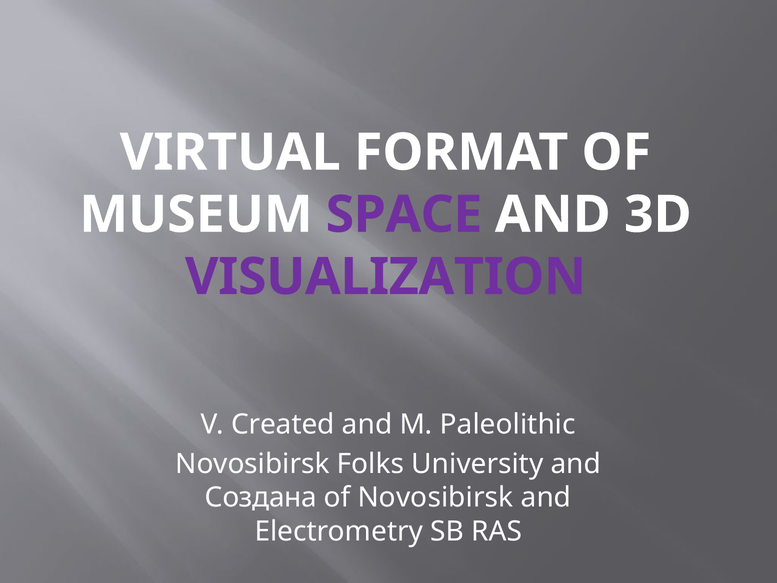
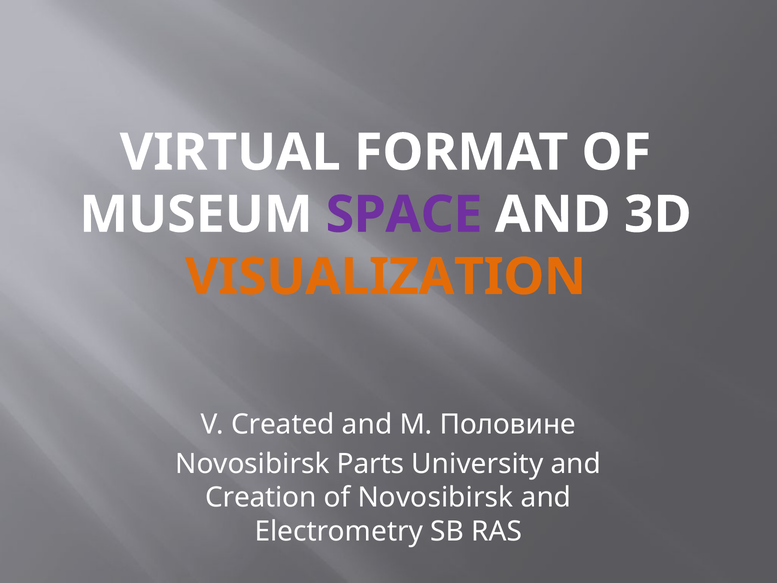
VISUALIZATION colour: purple -> orange
Paleolithic: Paleolithic -> Половине
Folks: Folks -> Parts
Создана: Создана -> Creation
